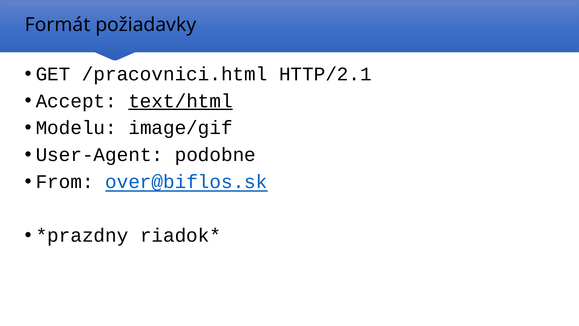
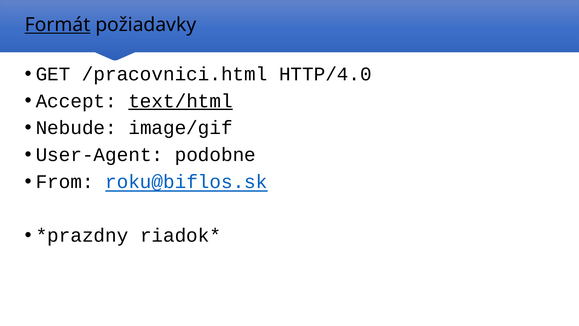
Formát underline: none -> present
HTTP/2.1: HTTP/2.1 -> HTTP/4.0
Modelu: Modelu -> Nebude
over@biflos.sk: over@biflos.sk -> roku@biflos.sk
